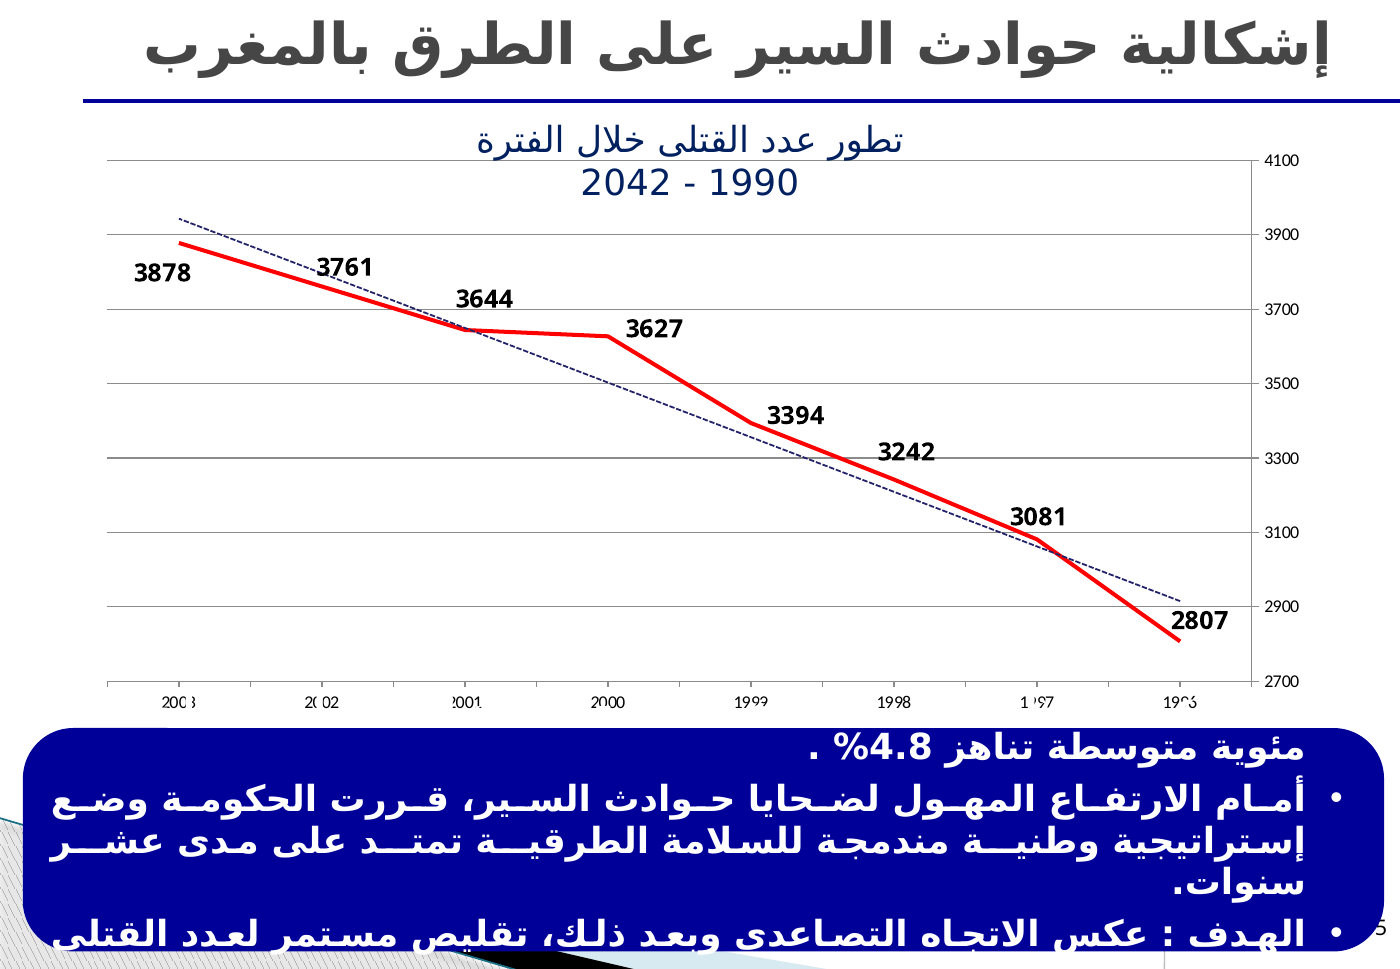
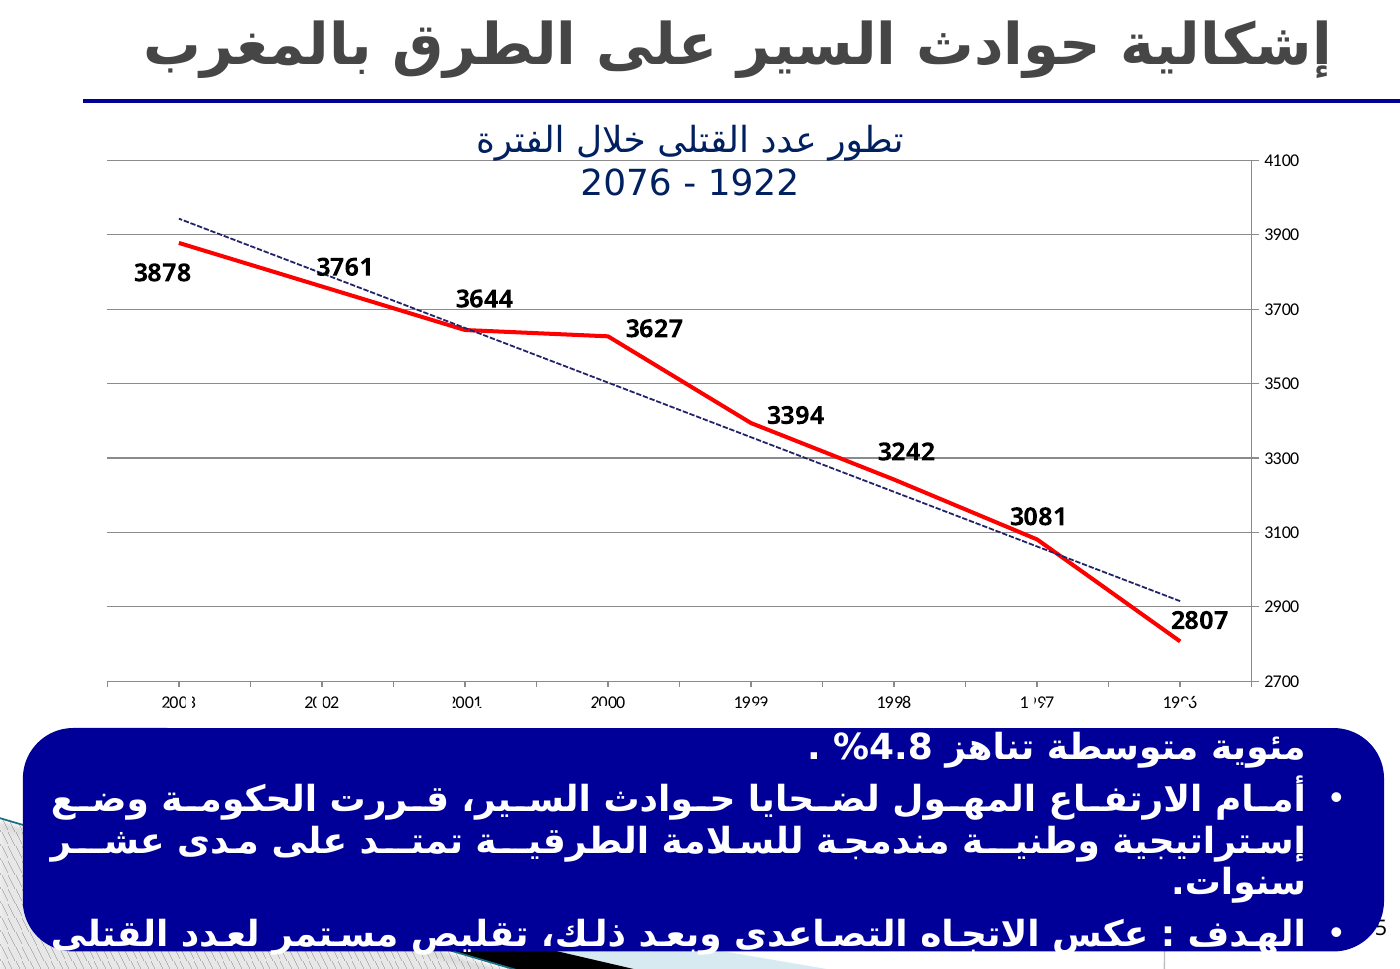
2042: 2042 -> 2076
1990: 1990 -> 1922
